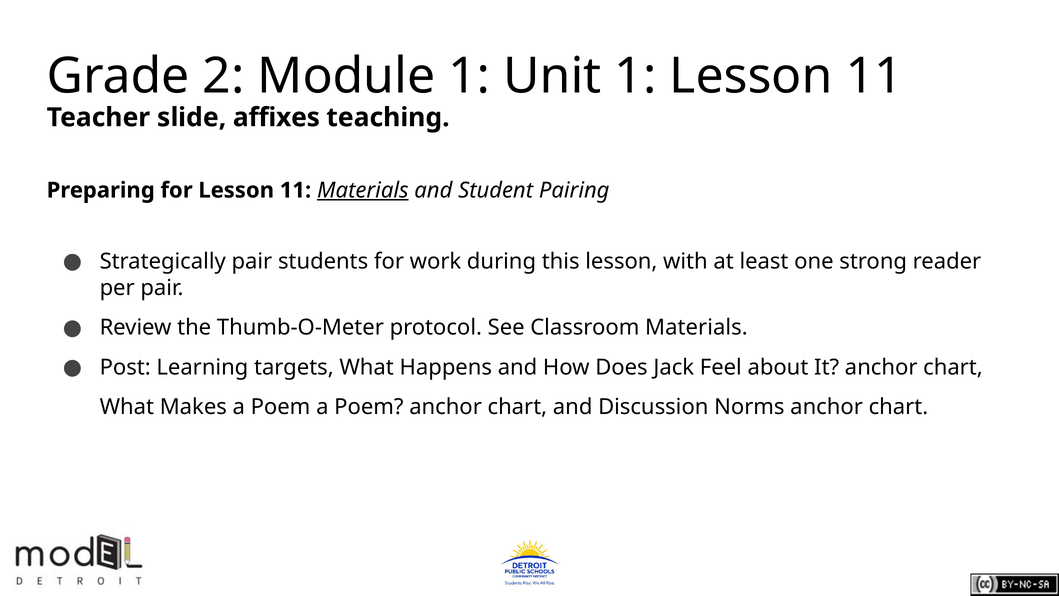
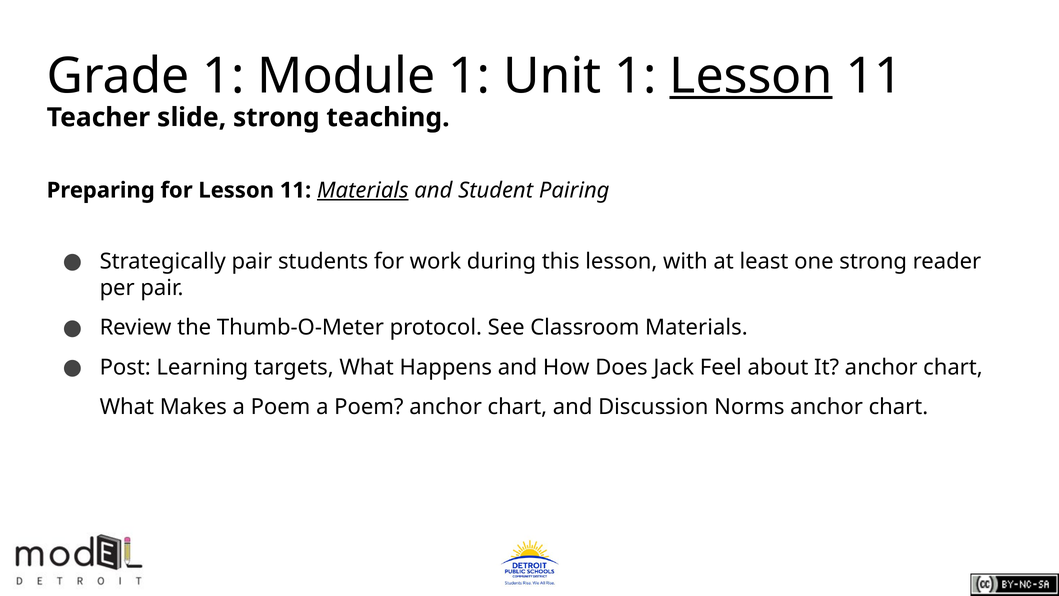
Grade 2: 2 -> 1
Lesson at (751, 76) underline: none -> present
slide affixes: affixes -> strong
